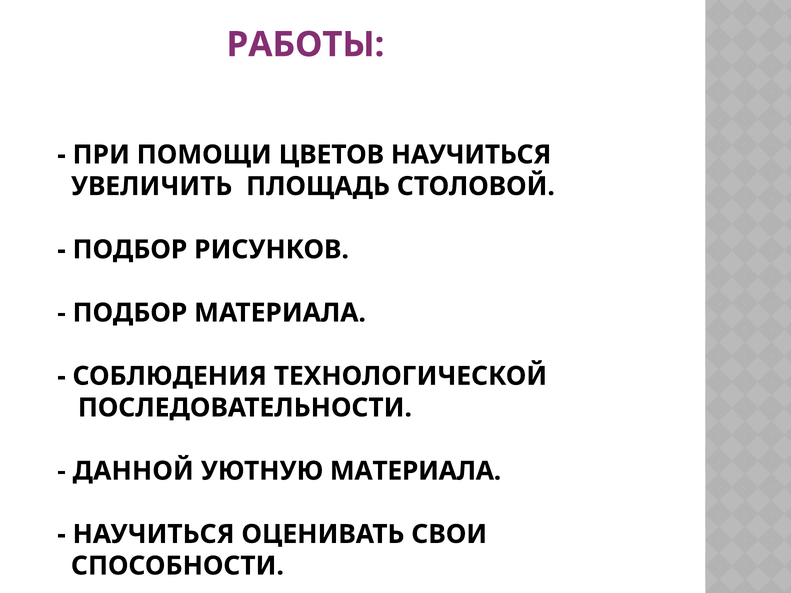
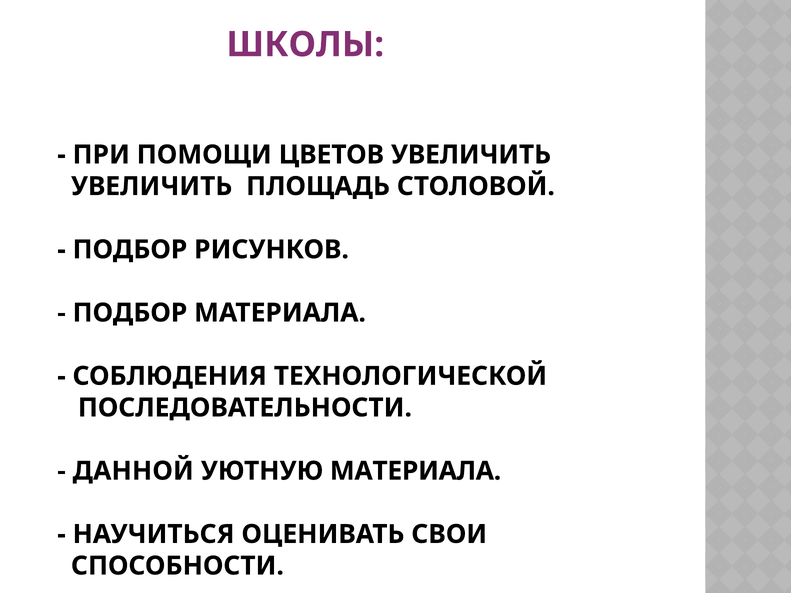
РАБОТЫ: РАБОТЫ -> ШКОЛЫ
ЦВЕТОВ НАУЧИТЬСЯ: НАУЧИТЬСЯ -> УВЕЛИЧИТЬ
